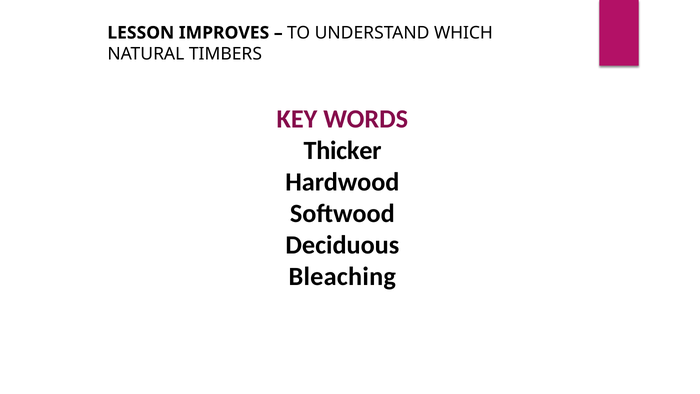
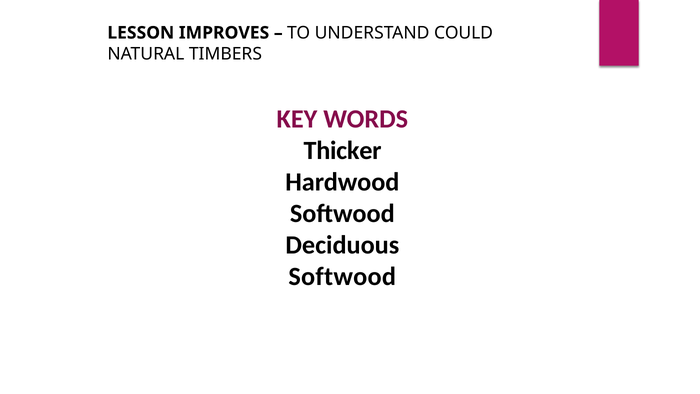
WHICH: WHICH -> COULD
Bleaching at (342, 277): Bleaching -> Softwood
